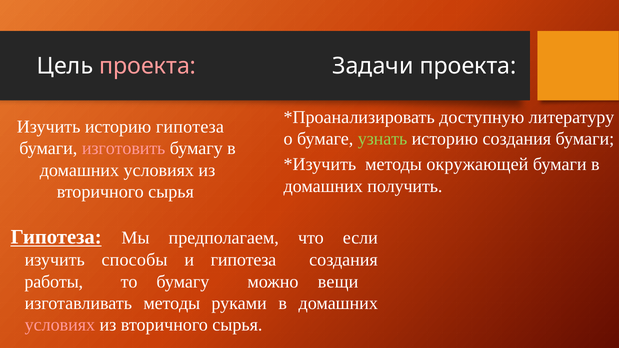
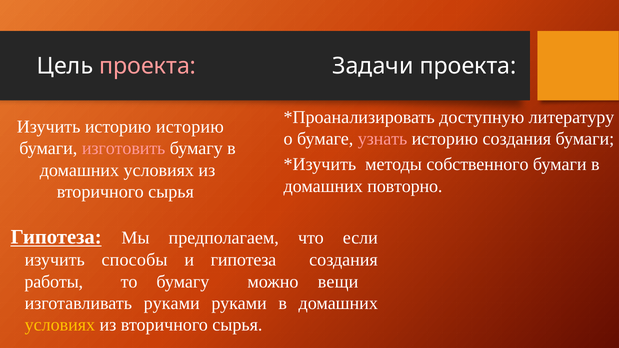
историю гипотеза: гипотеза -> историю
узнать colour: light green -> pink
окружающей: окружающей -> собственного
получить: получить -> повторно
изготавливать методы: методы -> руками
условиях at (60, 325) colour: pink -> yellow
